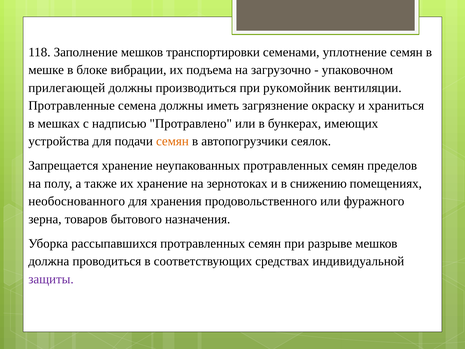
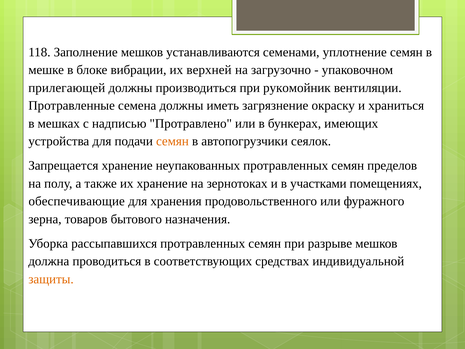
транспортировки: транспортировки -> устанавливаются
подъема: подъема -> верхней
снижению: снижению -> участками
необоснованного: необоснованного -> обеспечивающие
защиты colour: purple -> orange
